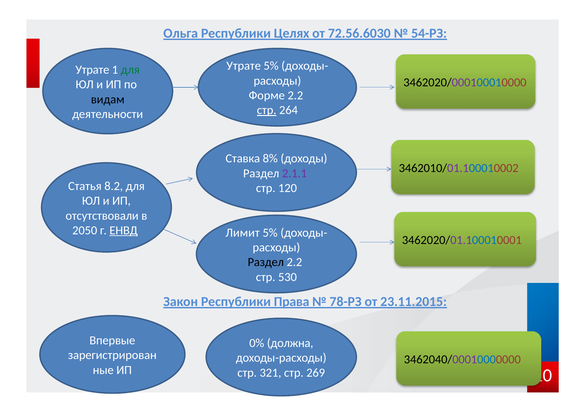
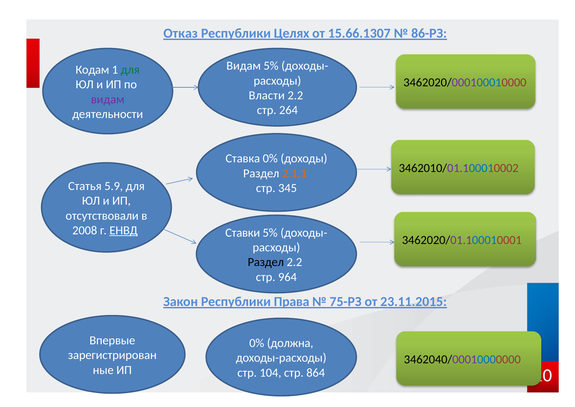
Ольга: Ольга -> Отказ
72.56.6030: 72.56.6030 -> 15.66.1307
54-РЗ: 54-РЗ -> 86-РЗ
Утрате at (244, 66): Утрате -> Видам
Утрате at (92, 70): Утрате -> Кодам
Форме: Форме -> Власти
видам at (108, 99) colour: black -> purple
стр at (267, 110) underline: present -> none
Ставка 8%: 8% -> 0%
2.1.1 colour: purple -> orange
8.2: 8.2 -> 5.9
120: 120 -> 345
2050: 2050 -> 2008
Лимит: Лимит -> Ставки
530: 530 -> 964
78-РЗ: 78-РЗ -> 75-РЗ
321: 321 -> 104
269: 269 -> 864
